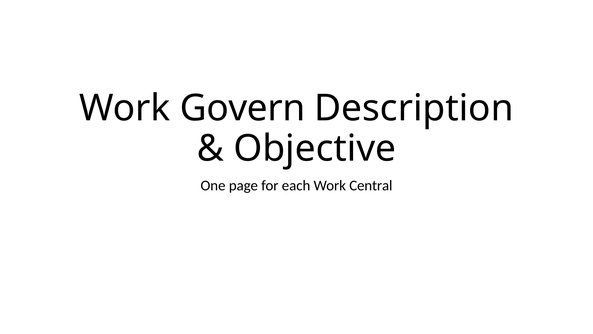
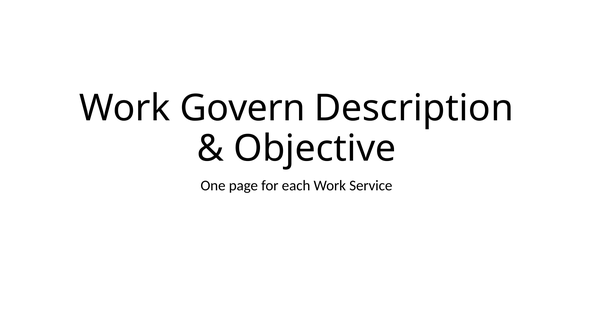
Central: Central -> Service
